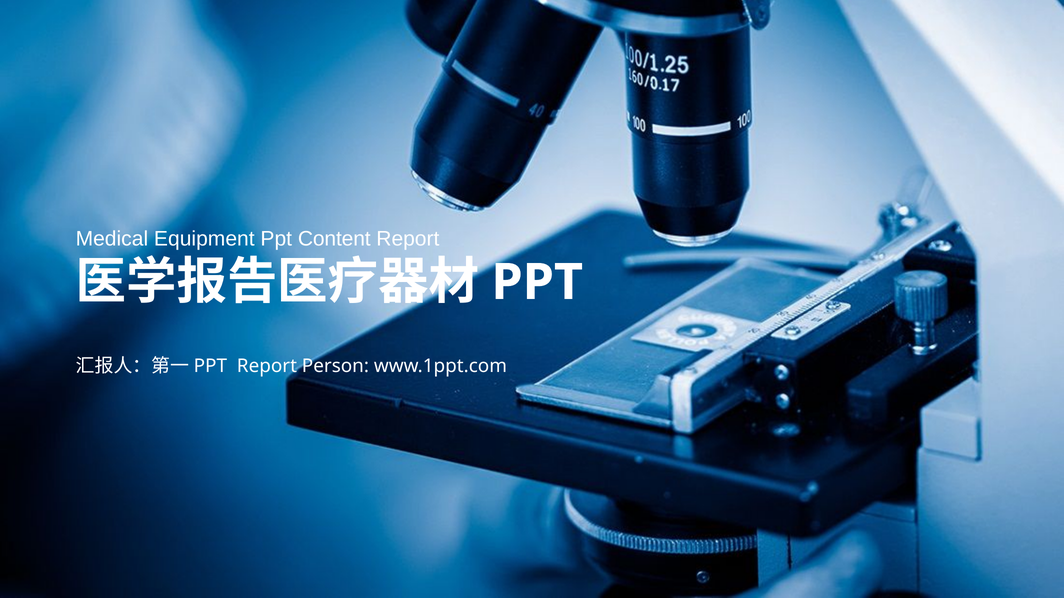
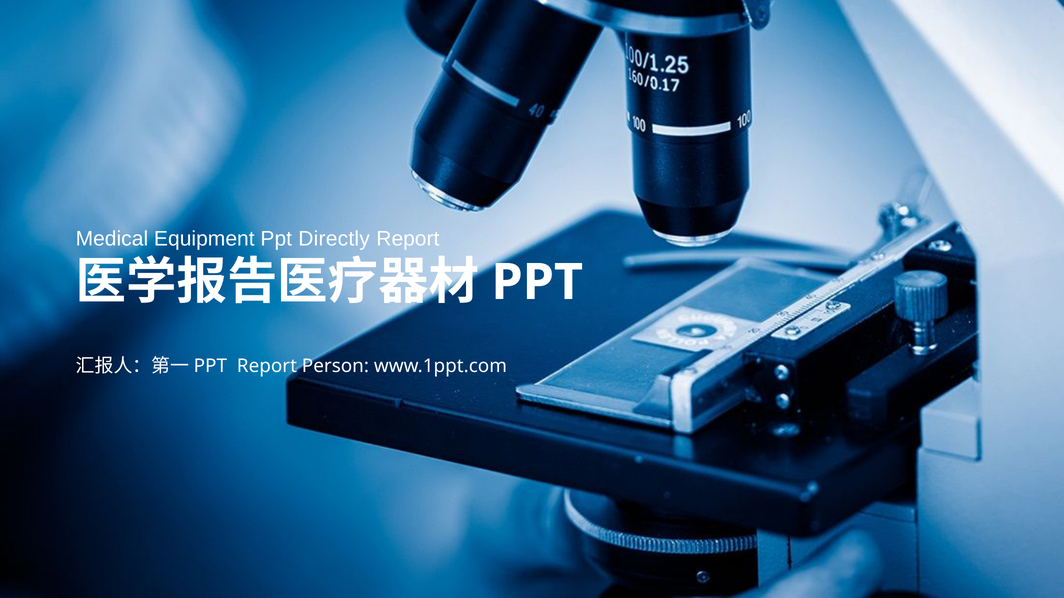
Content: Content -> Directly
